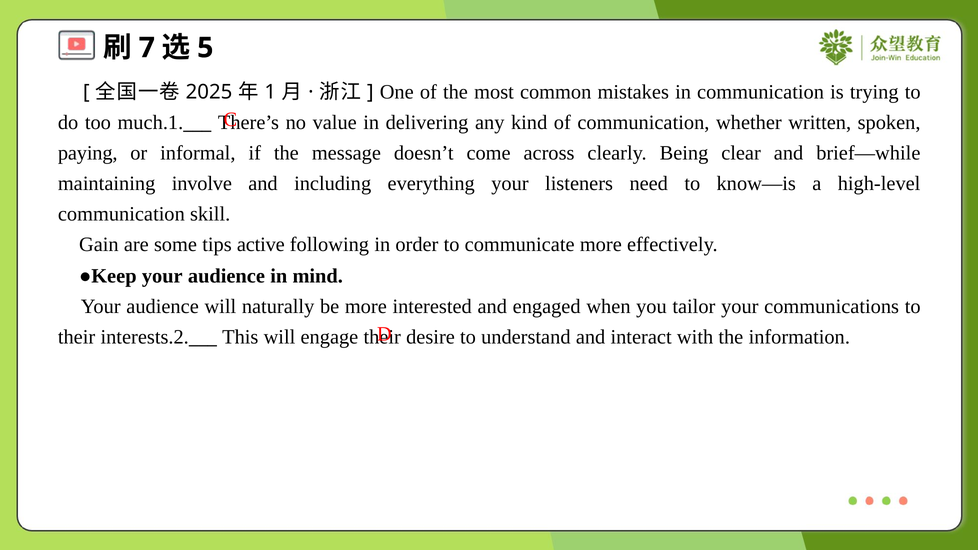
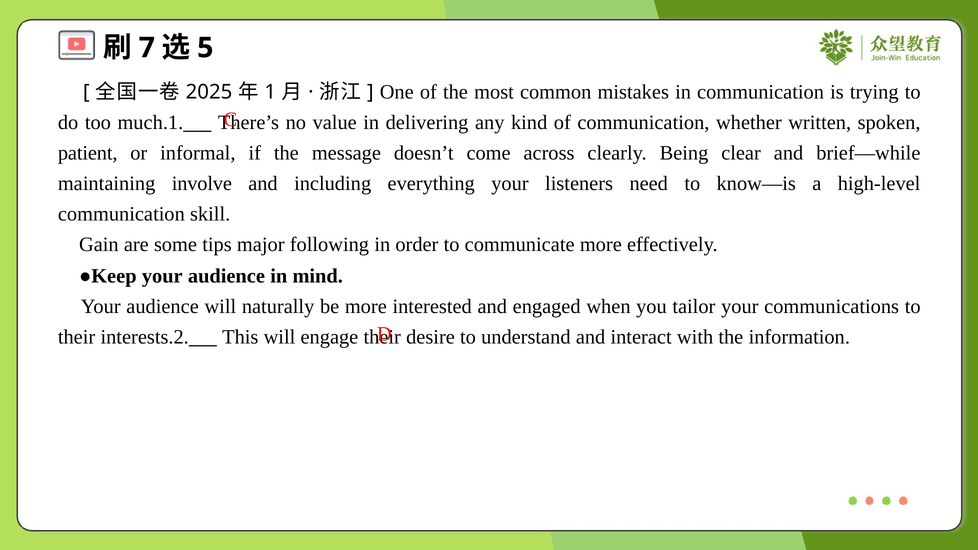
paying: paying -> patient
active: active -> major
